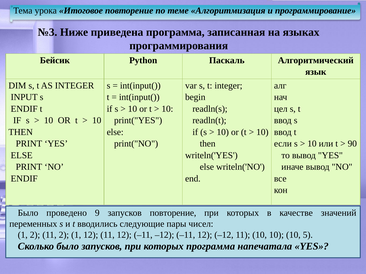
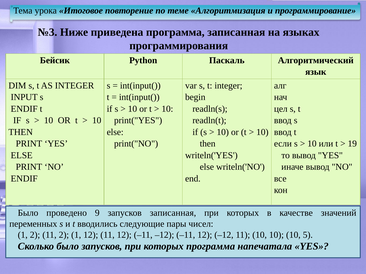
90: 90 -> 19
запусков повторение: повторение -> записанная
